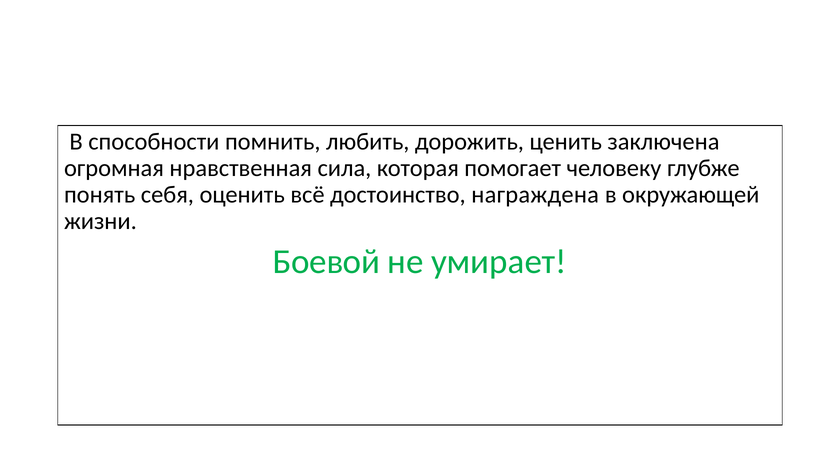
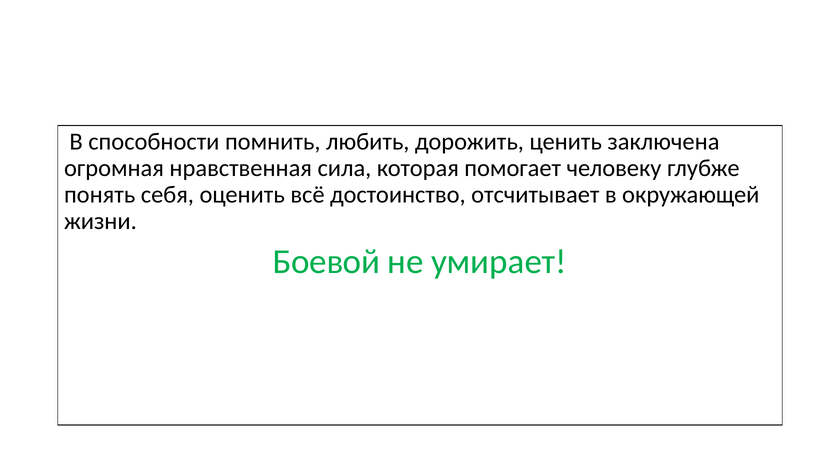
награждена: награждена -> отсчитывает
